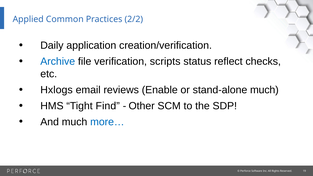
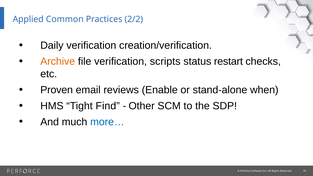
Daily application: application -> verification
Archive colour: blue -> orange
reflect: reflect -> restart
Hxlogs: Hxlogs -> Proven
stand-alone much: much -> when
